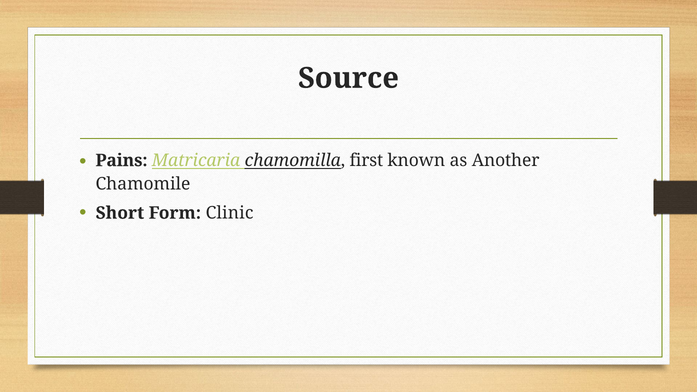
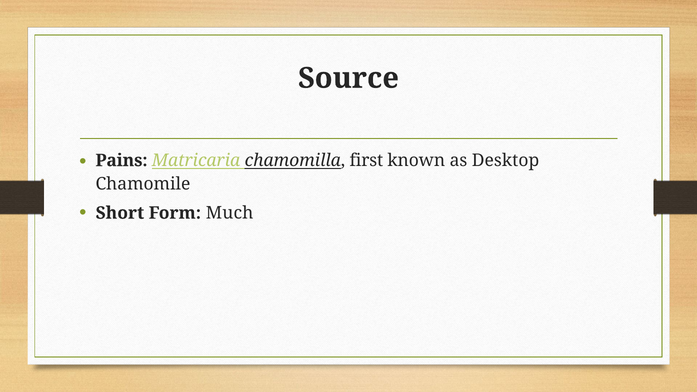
Another: Another -> Desktop
Clinic: Clinic -> Much
